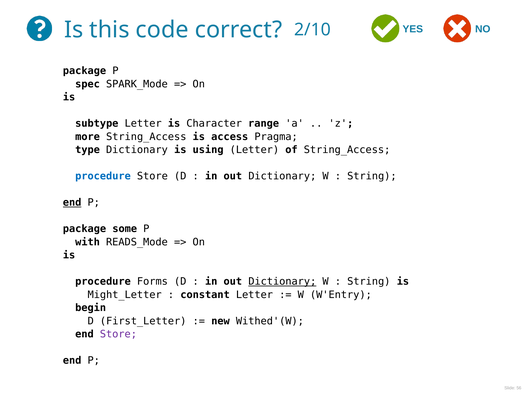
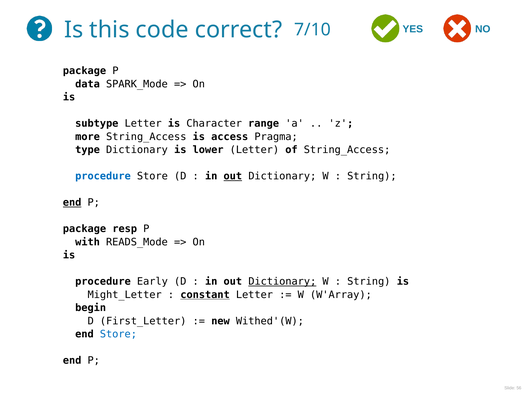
2/10: 2/10 -> 7/10
spec: spec -> data
using: using -> lower
out at (233, 176) underline: none -> present
some: some -> resp
Forms: Forms -> Early
constant underline: none -> present
W'Entry: W'Entry -> W'Array
Store at (118, 334) colour: purple -> blue
